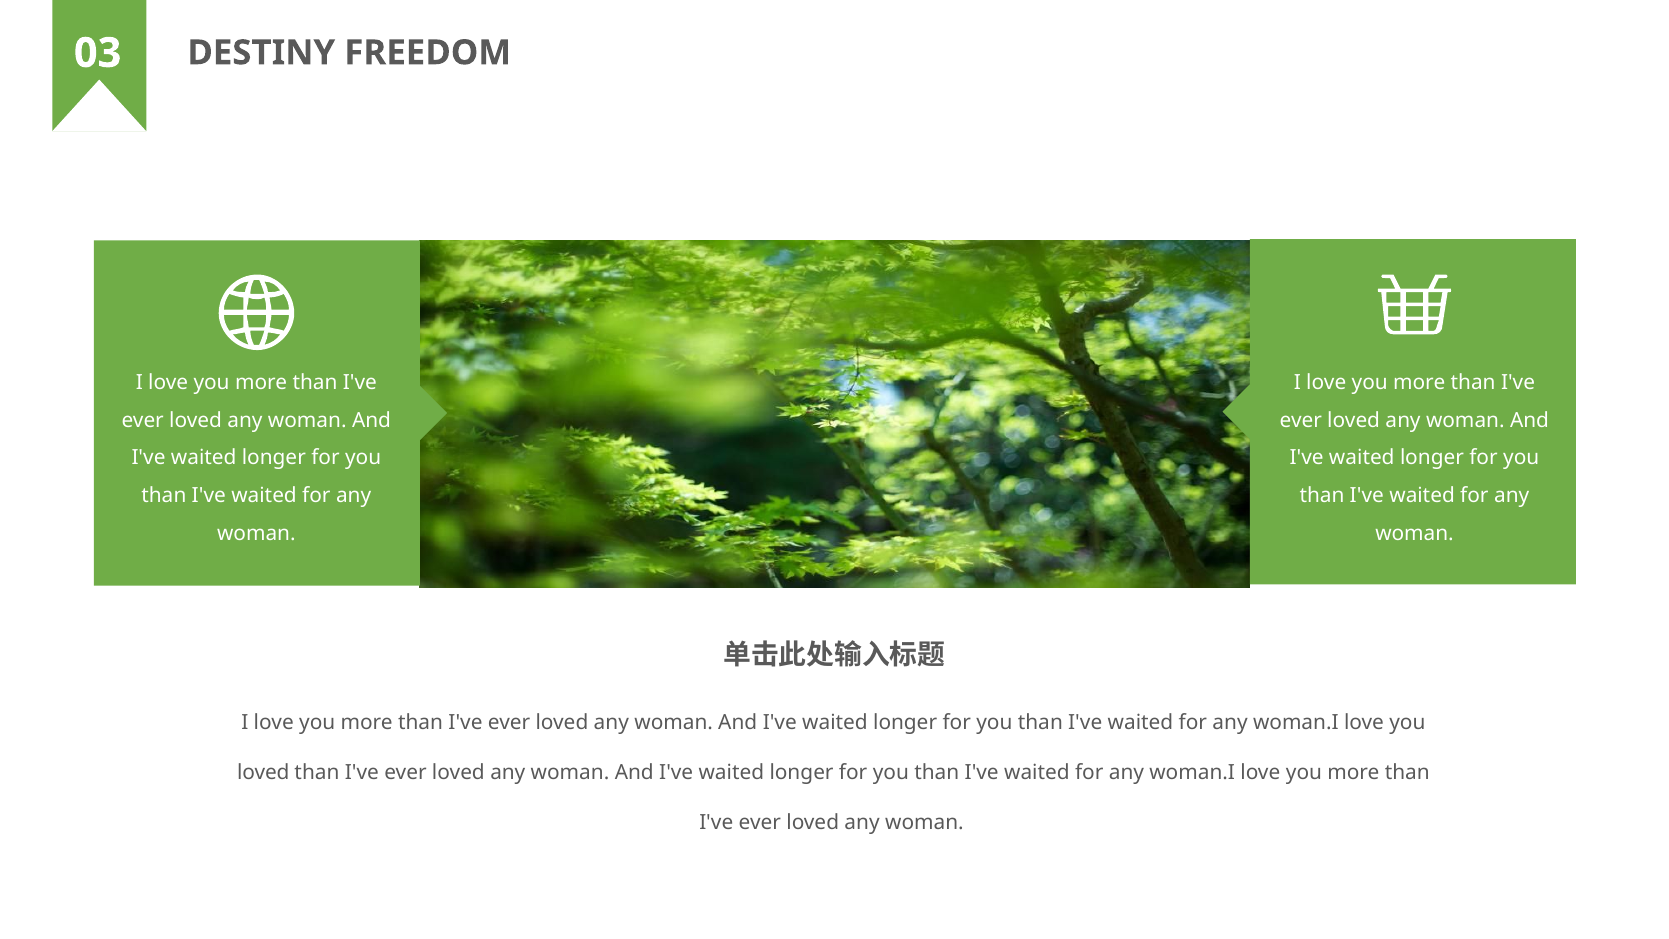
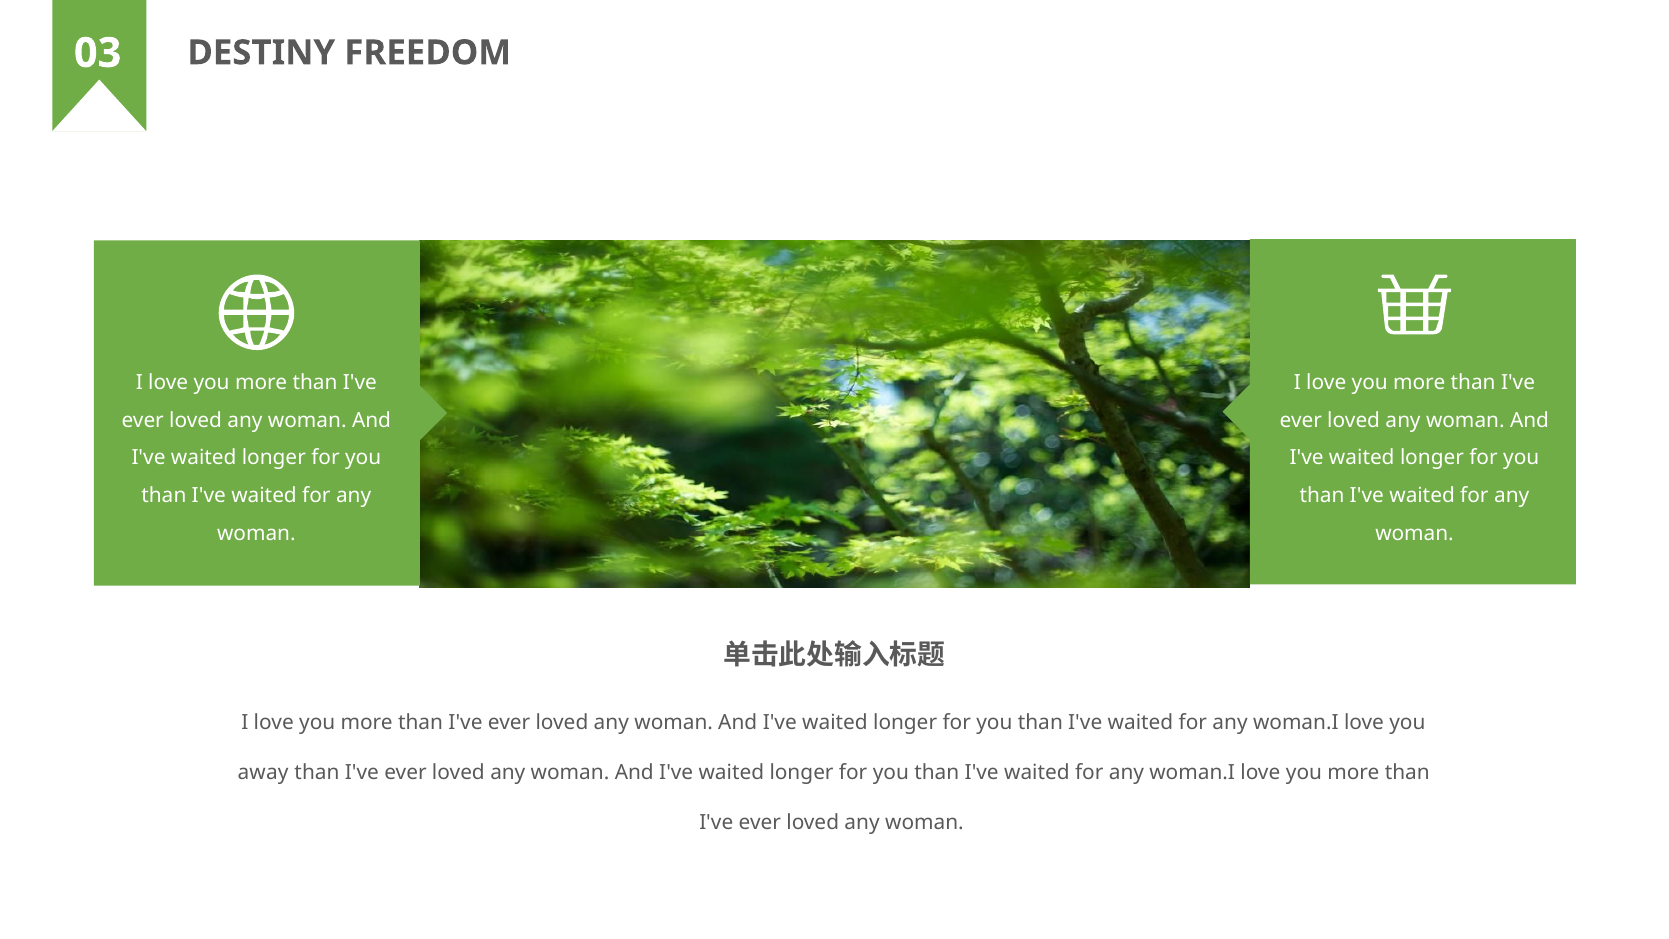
loved at (263, 772): loved -> away
